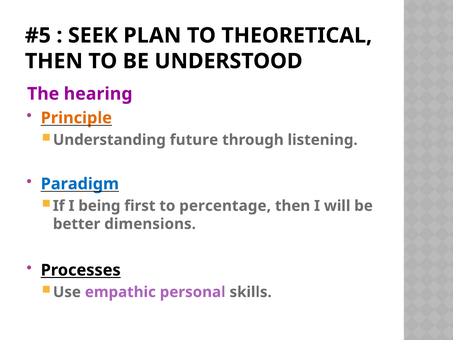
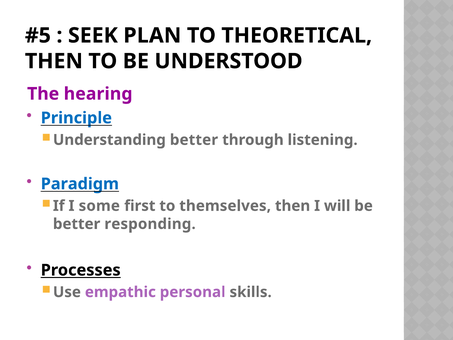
Principle colour: orange -> blue
Understanding future: future -> better
being: being -> some
percentage: percentage -> themselves
dimensions: dimensions -> responding
